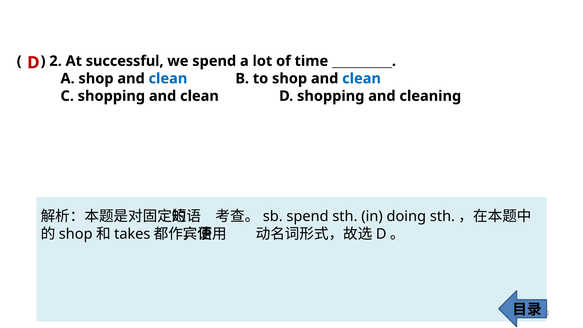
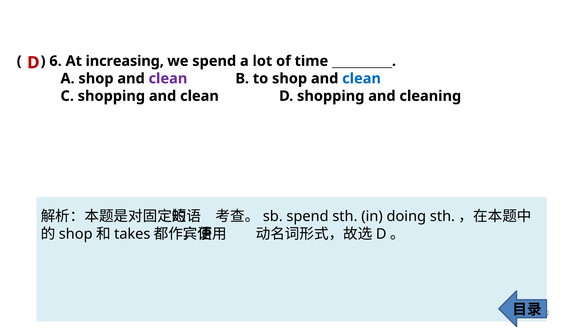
2: 2 -> 6
successful: successful -> increasing
clean at (168, 79) colour: blue -> purple
